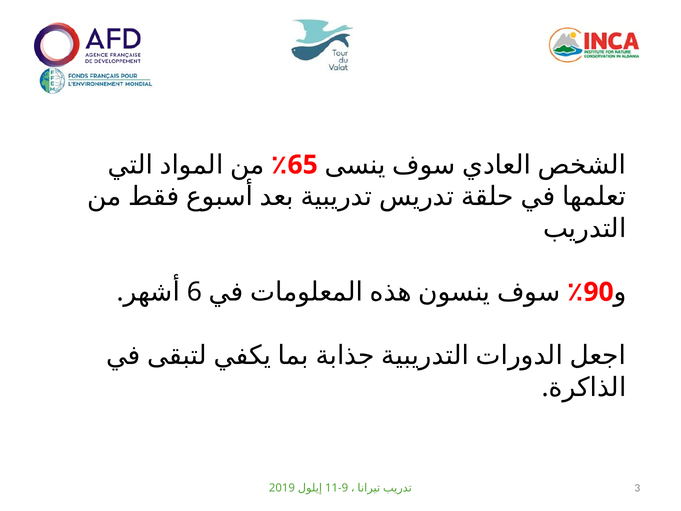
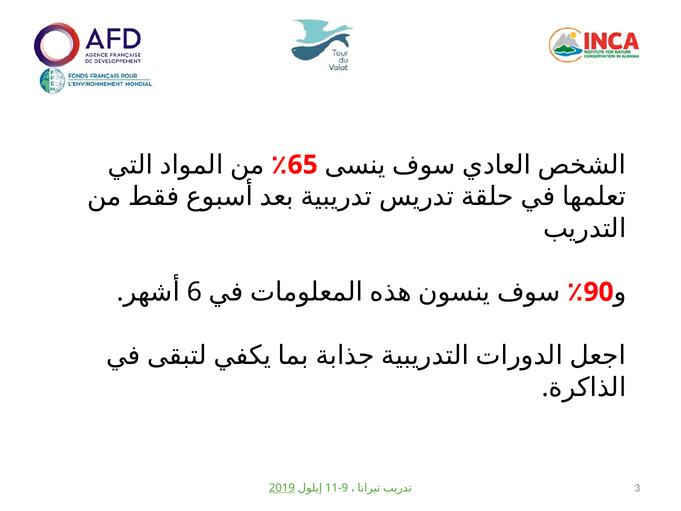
2019 underline: none -> present
